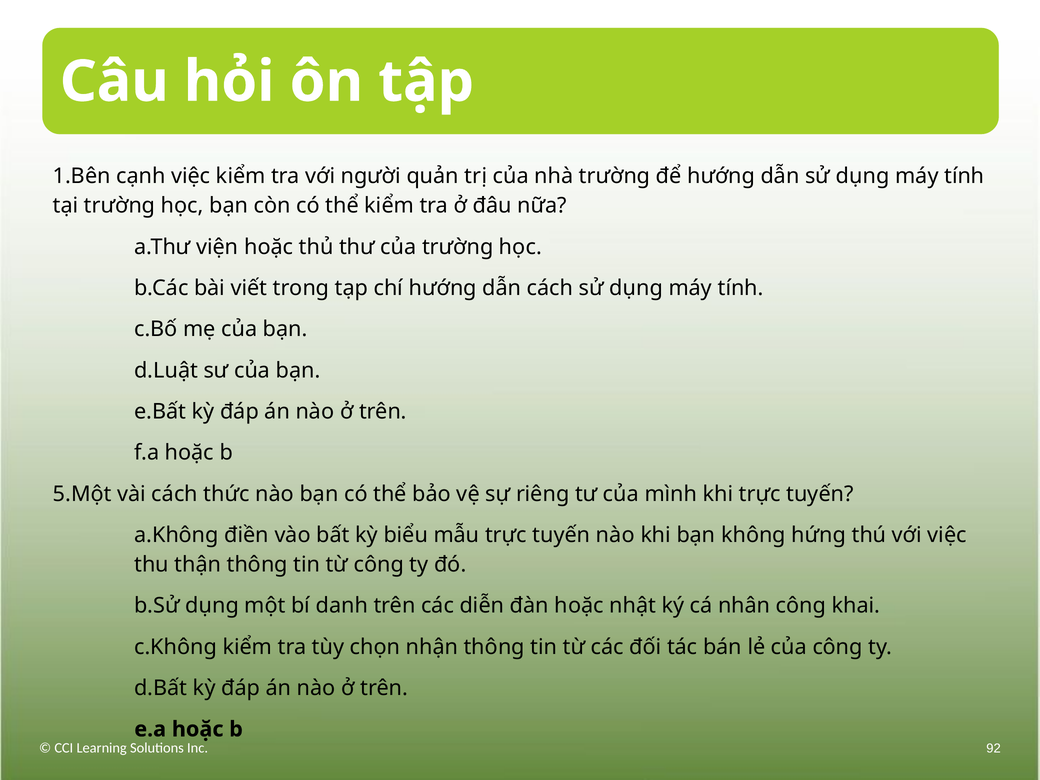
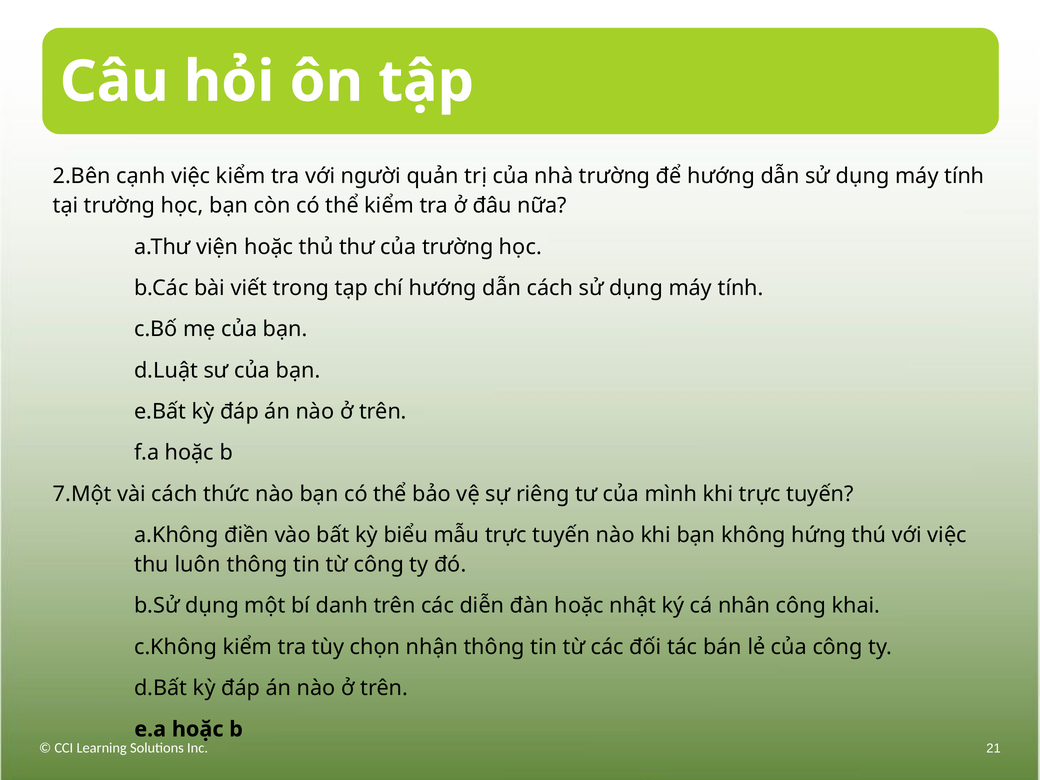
1.Bên: 1.Bên -> 2.Bên
5.Một: 5.Một -> 7.Một
thận: thận -> luôn
92: 92 -> 21
